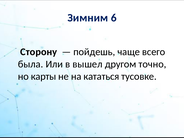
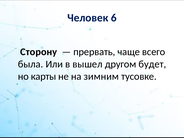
Зимним: Зимним -> Человек
пойдешь: пойдешь -> прервать
точно: точно -> будет
кататься: кататься -> зимним
